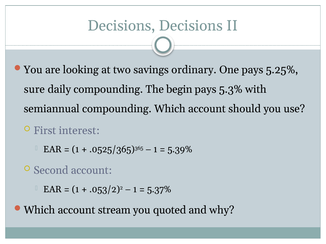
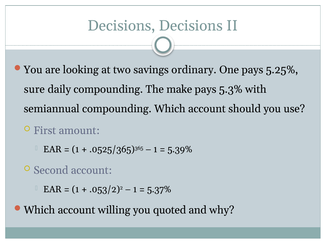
begin: begin -> make
interest: interest -> amount
stream: stream -> willing
